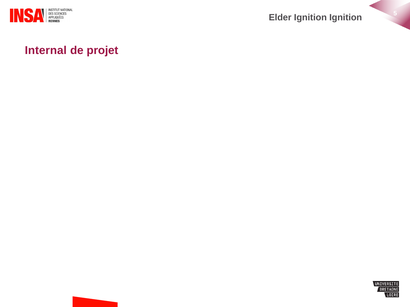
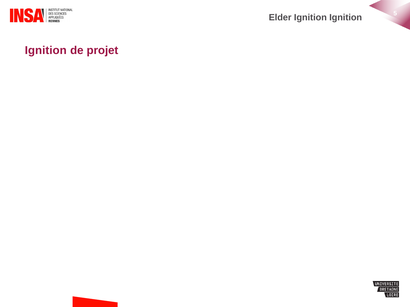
Internal at (46, 50): Internal -> Ignition
